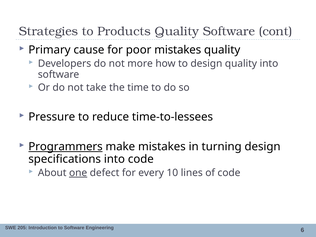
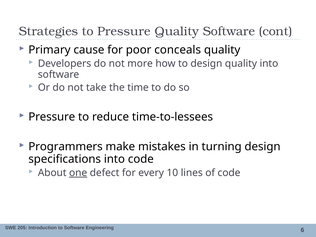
to Products: Products -> Pressure
poor mistakes: mistakes -> conceals
Programmers underline: present -> none
